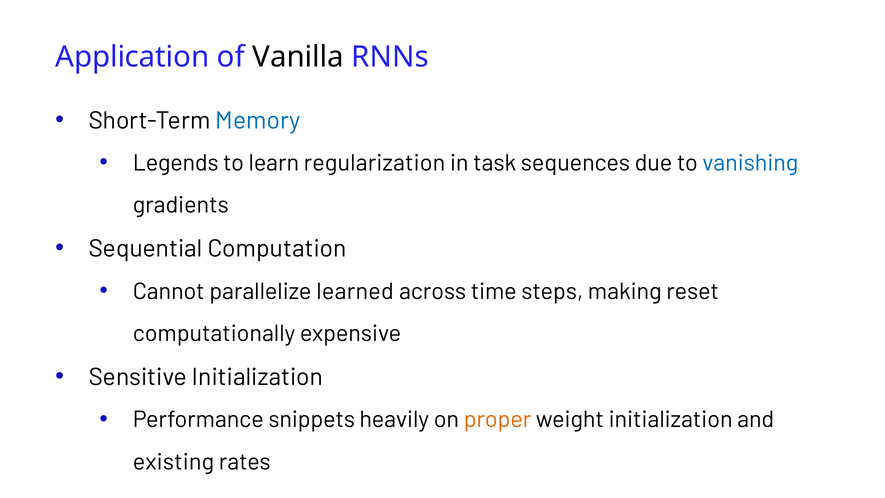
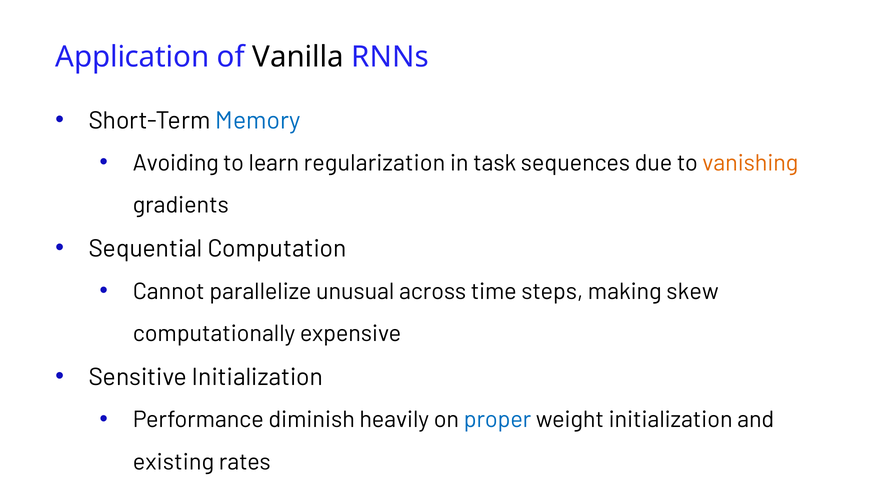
Legends: Legends -> Avoiding
vanishing colour: blue -> orange
learned: learned -> unusual
reset: reset -> skew
snippets: snippets -> diminish
proper colour: orange -> blue
